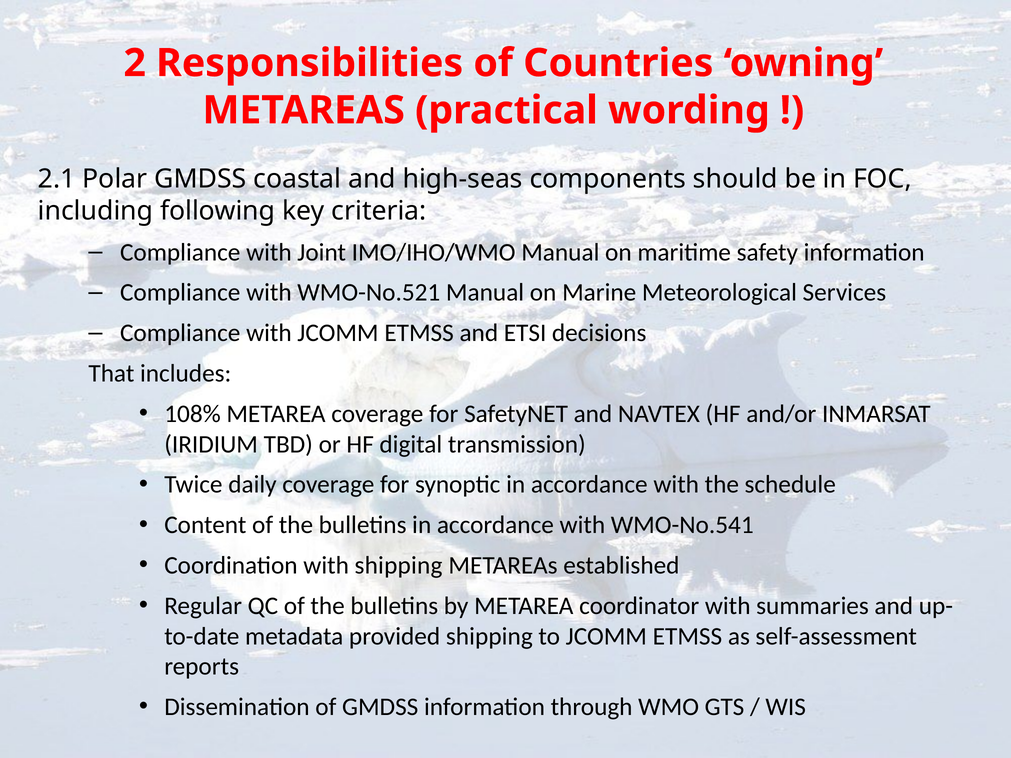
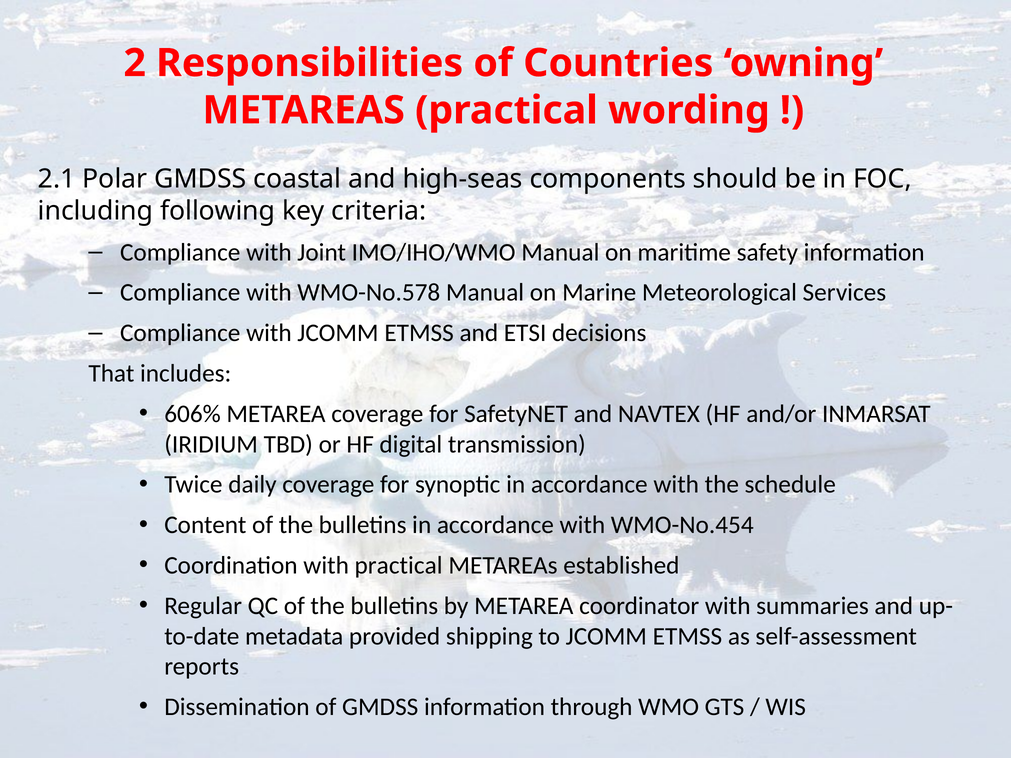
WMO-No.521: WMO-No.521 -> WMO-No.578
108%: 108% -> 606%
WMO-No.541: WMO-No.541 -> WMO-No.454
with shipping: shipping -> practical
